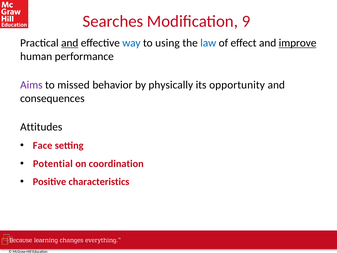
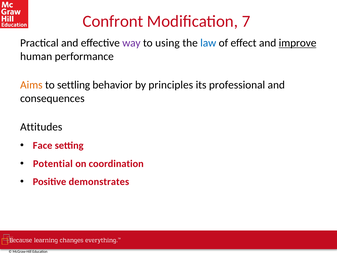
Searches: Searches -> Confront
9: 9 -> 7
and at (70, 43) underline: present -> none
way colour: blue -> purple
Aims colour: purple -> orange
missed: missed -> settling
physically: physically -> principles
opportunity: opportunity -> professional
characteristics: characteristics -> demonstrates
